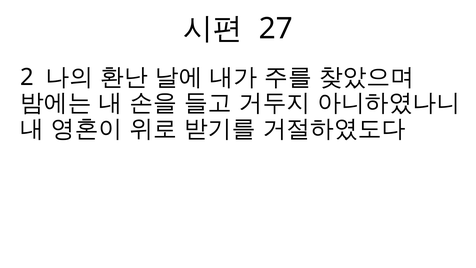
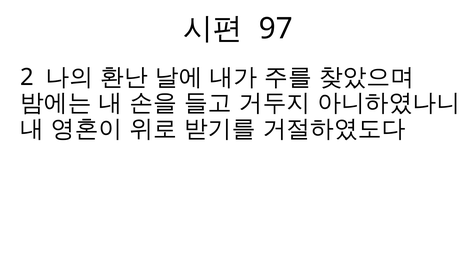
27: 27 -> 97
